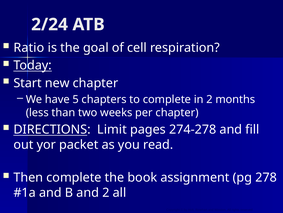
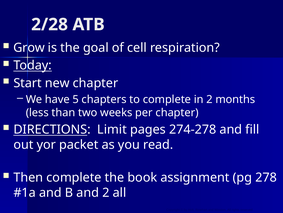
2/24: 2/24 -> 2/28
Ratio: Ratio -> Grow
